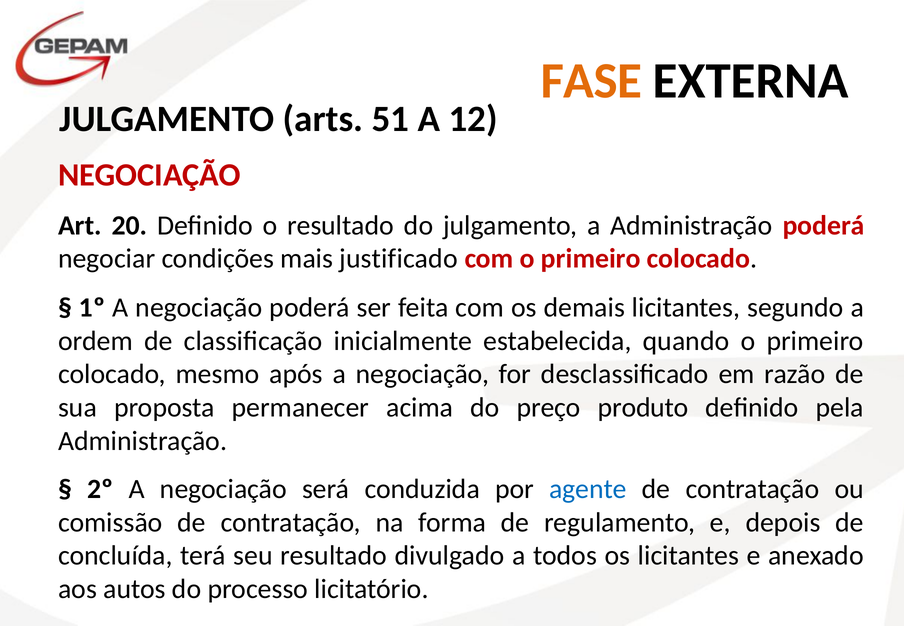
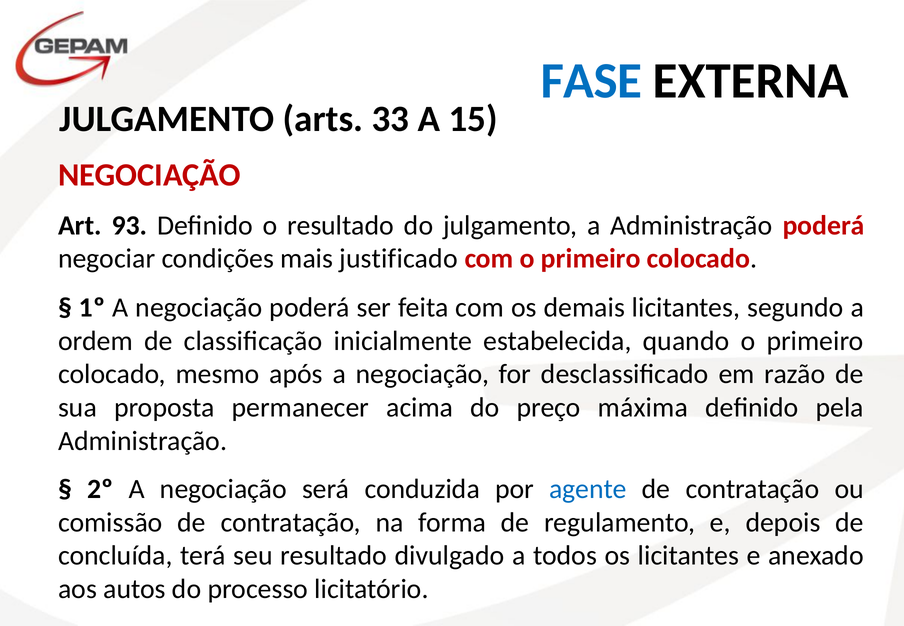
FASE colour: orange -> blue
51: 51 -> 33
12: 12 -> 15
20: 20 -> 93
produto: produto -> máxima
